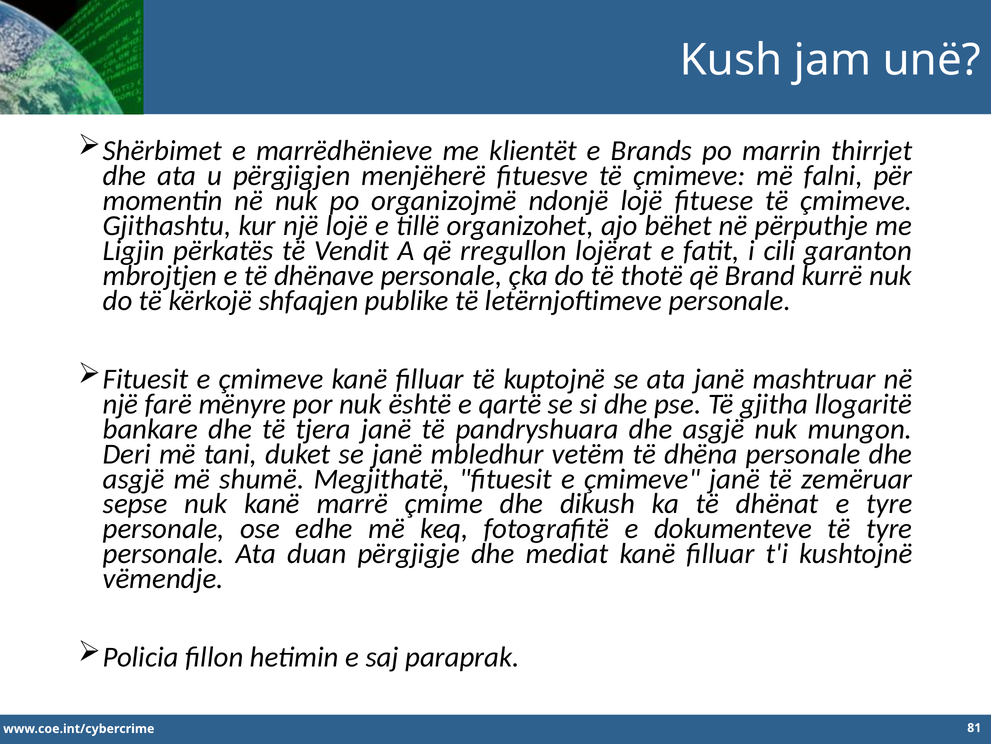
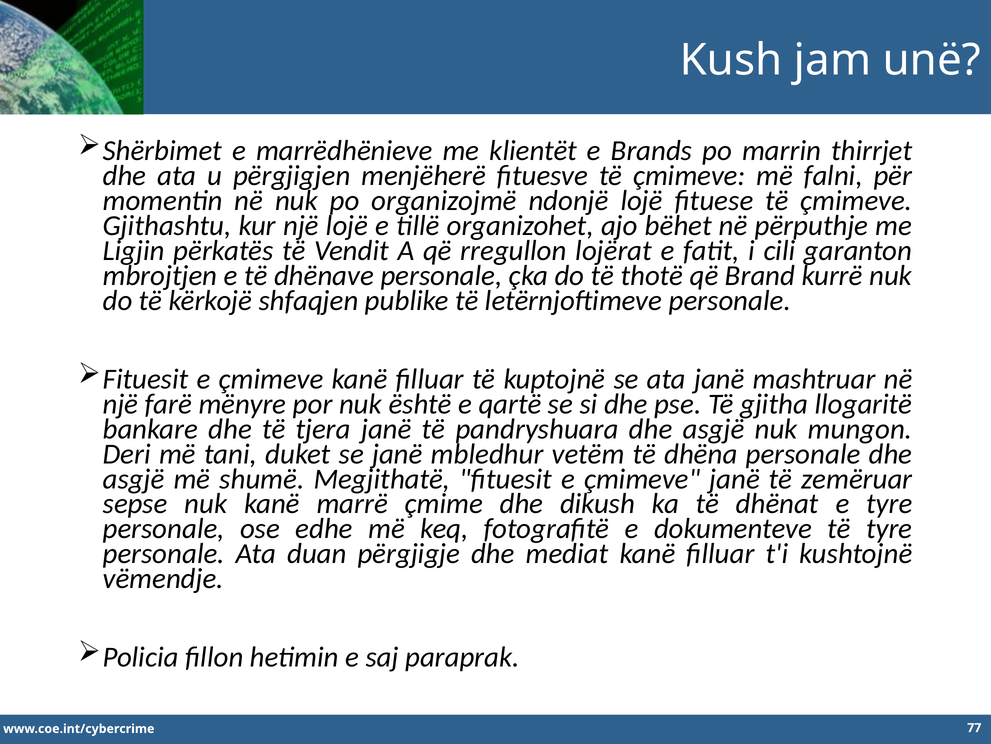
81: 81 -> 77
